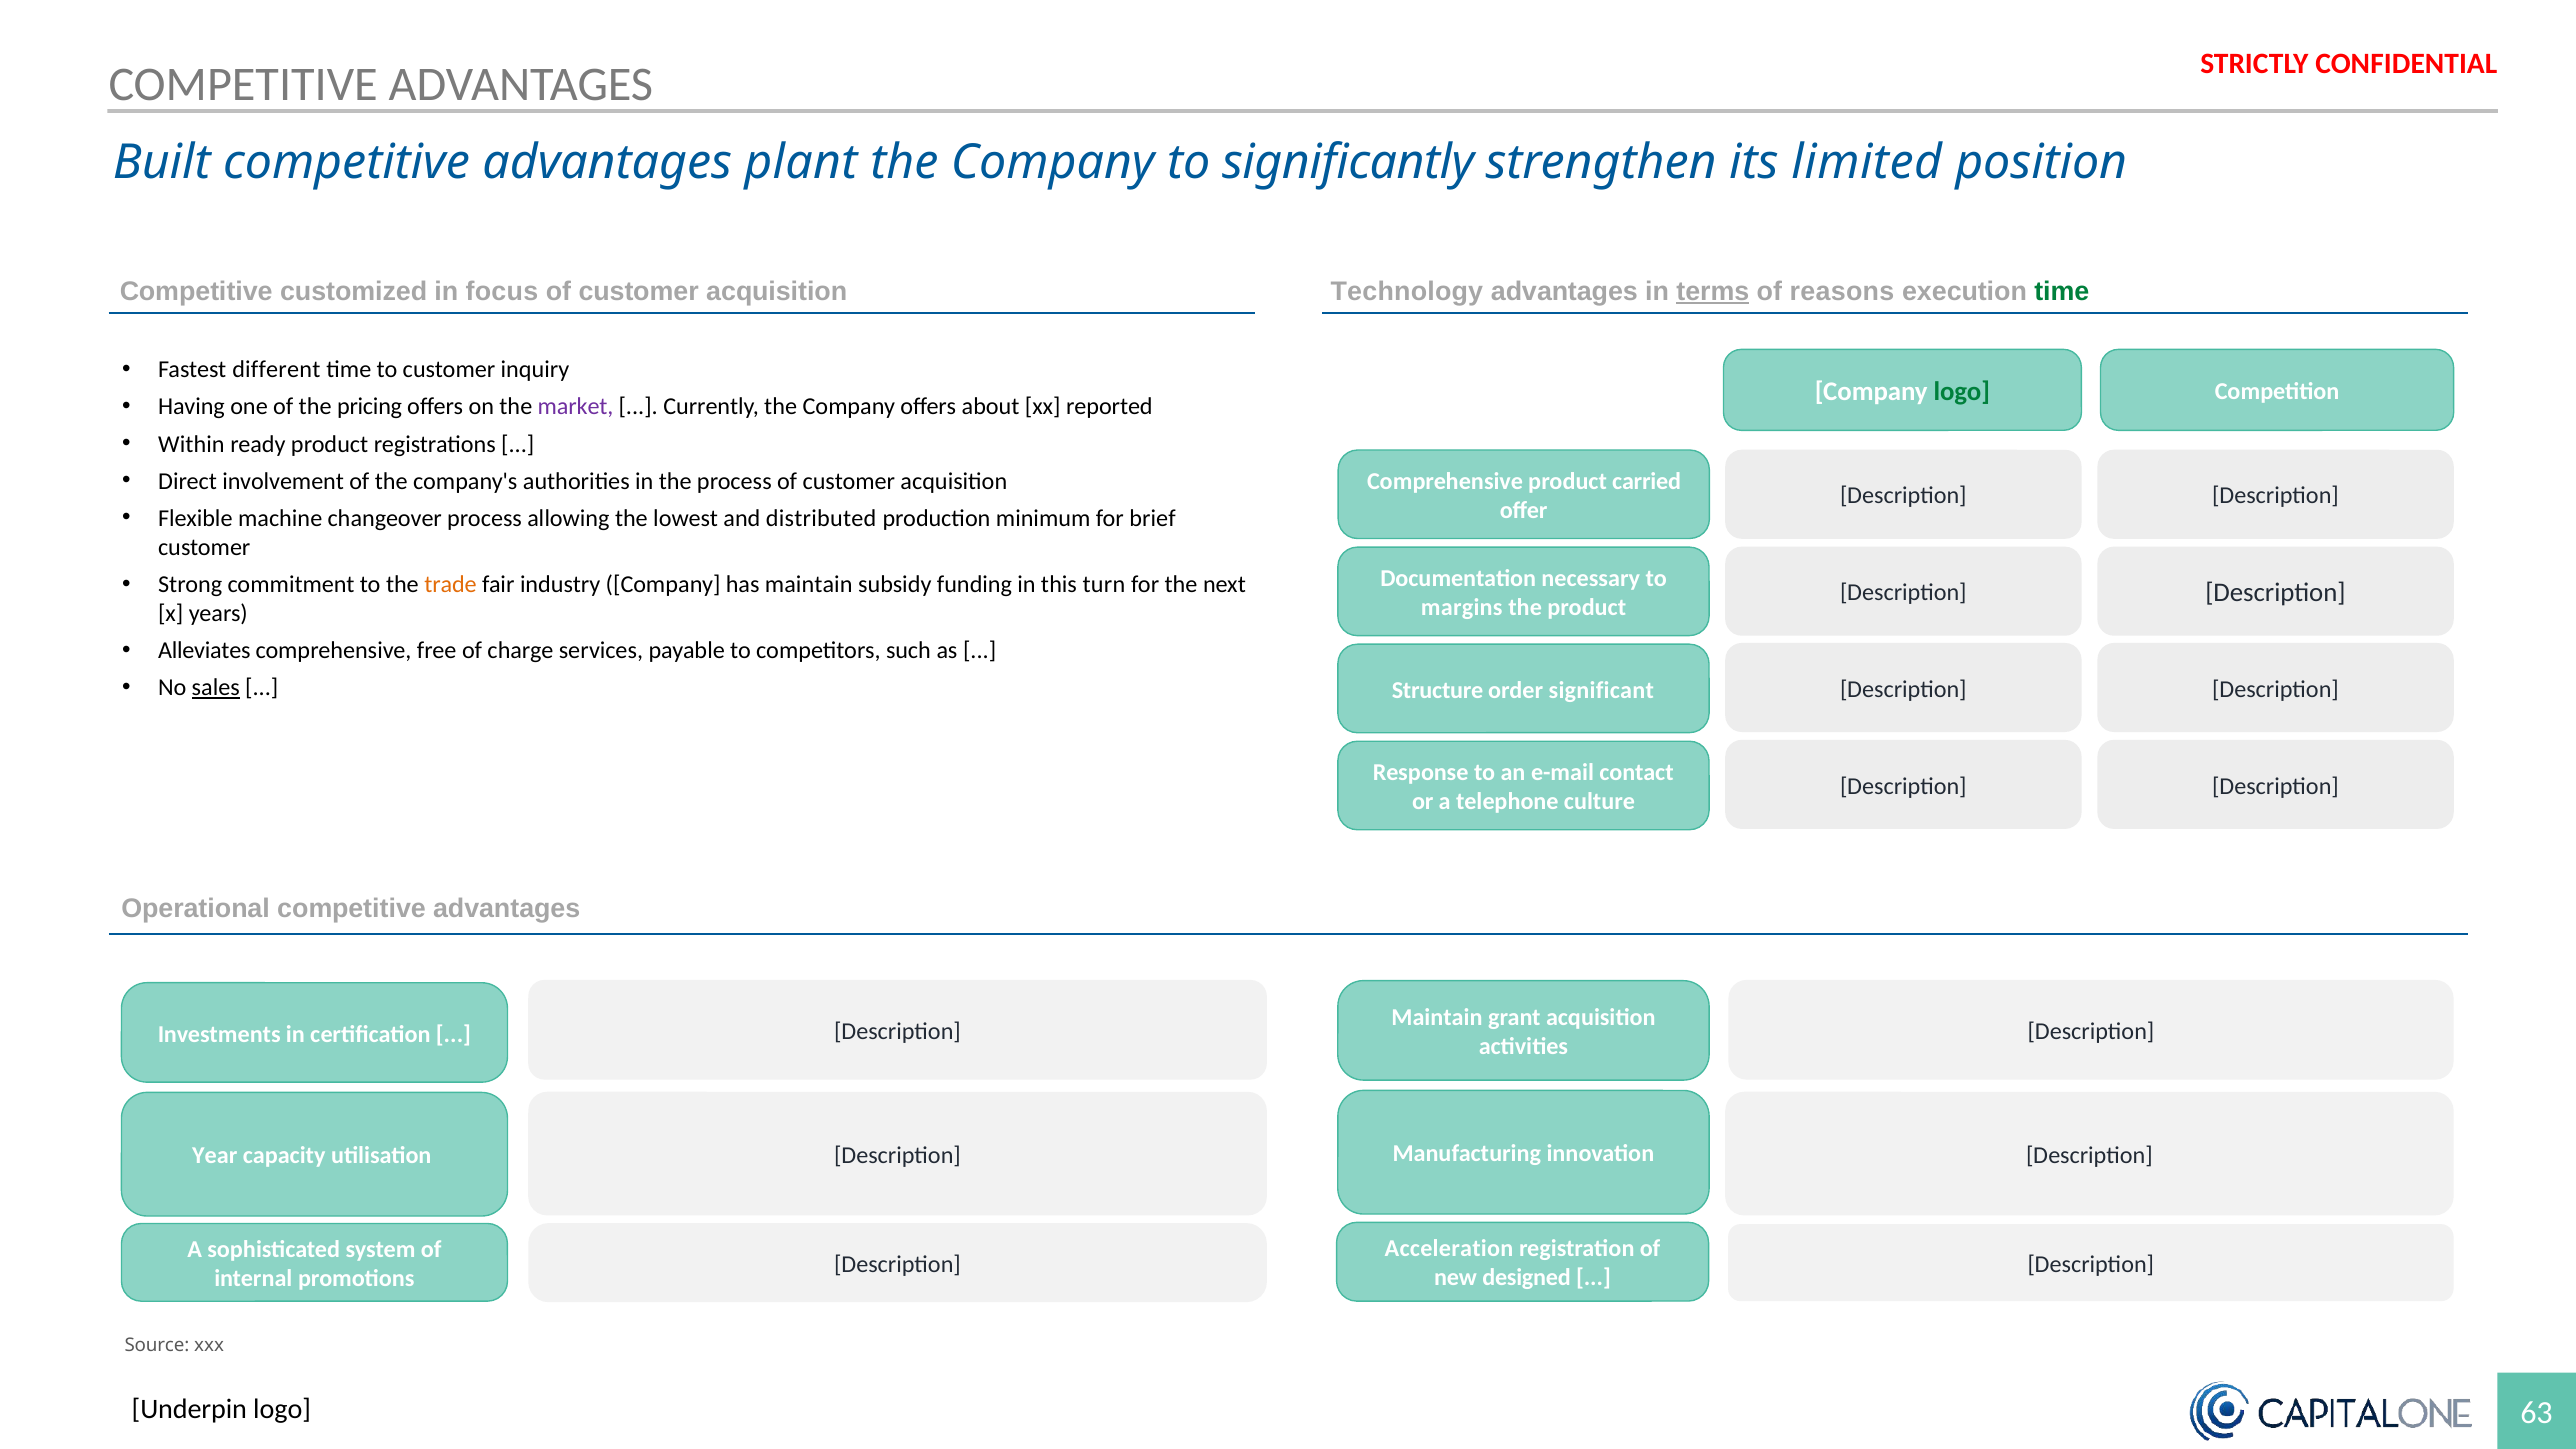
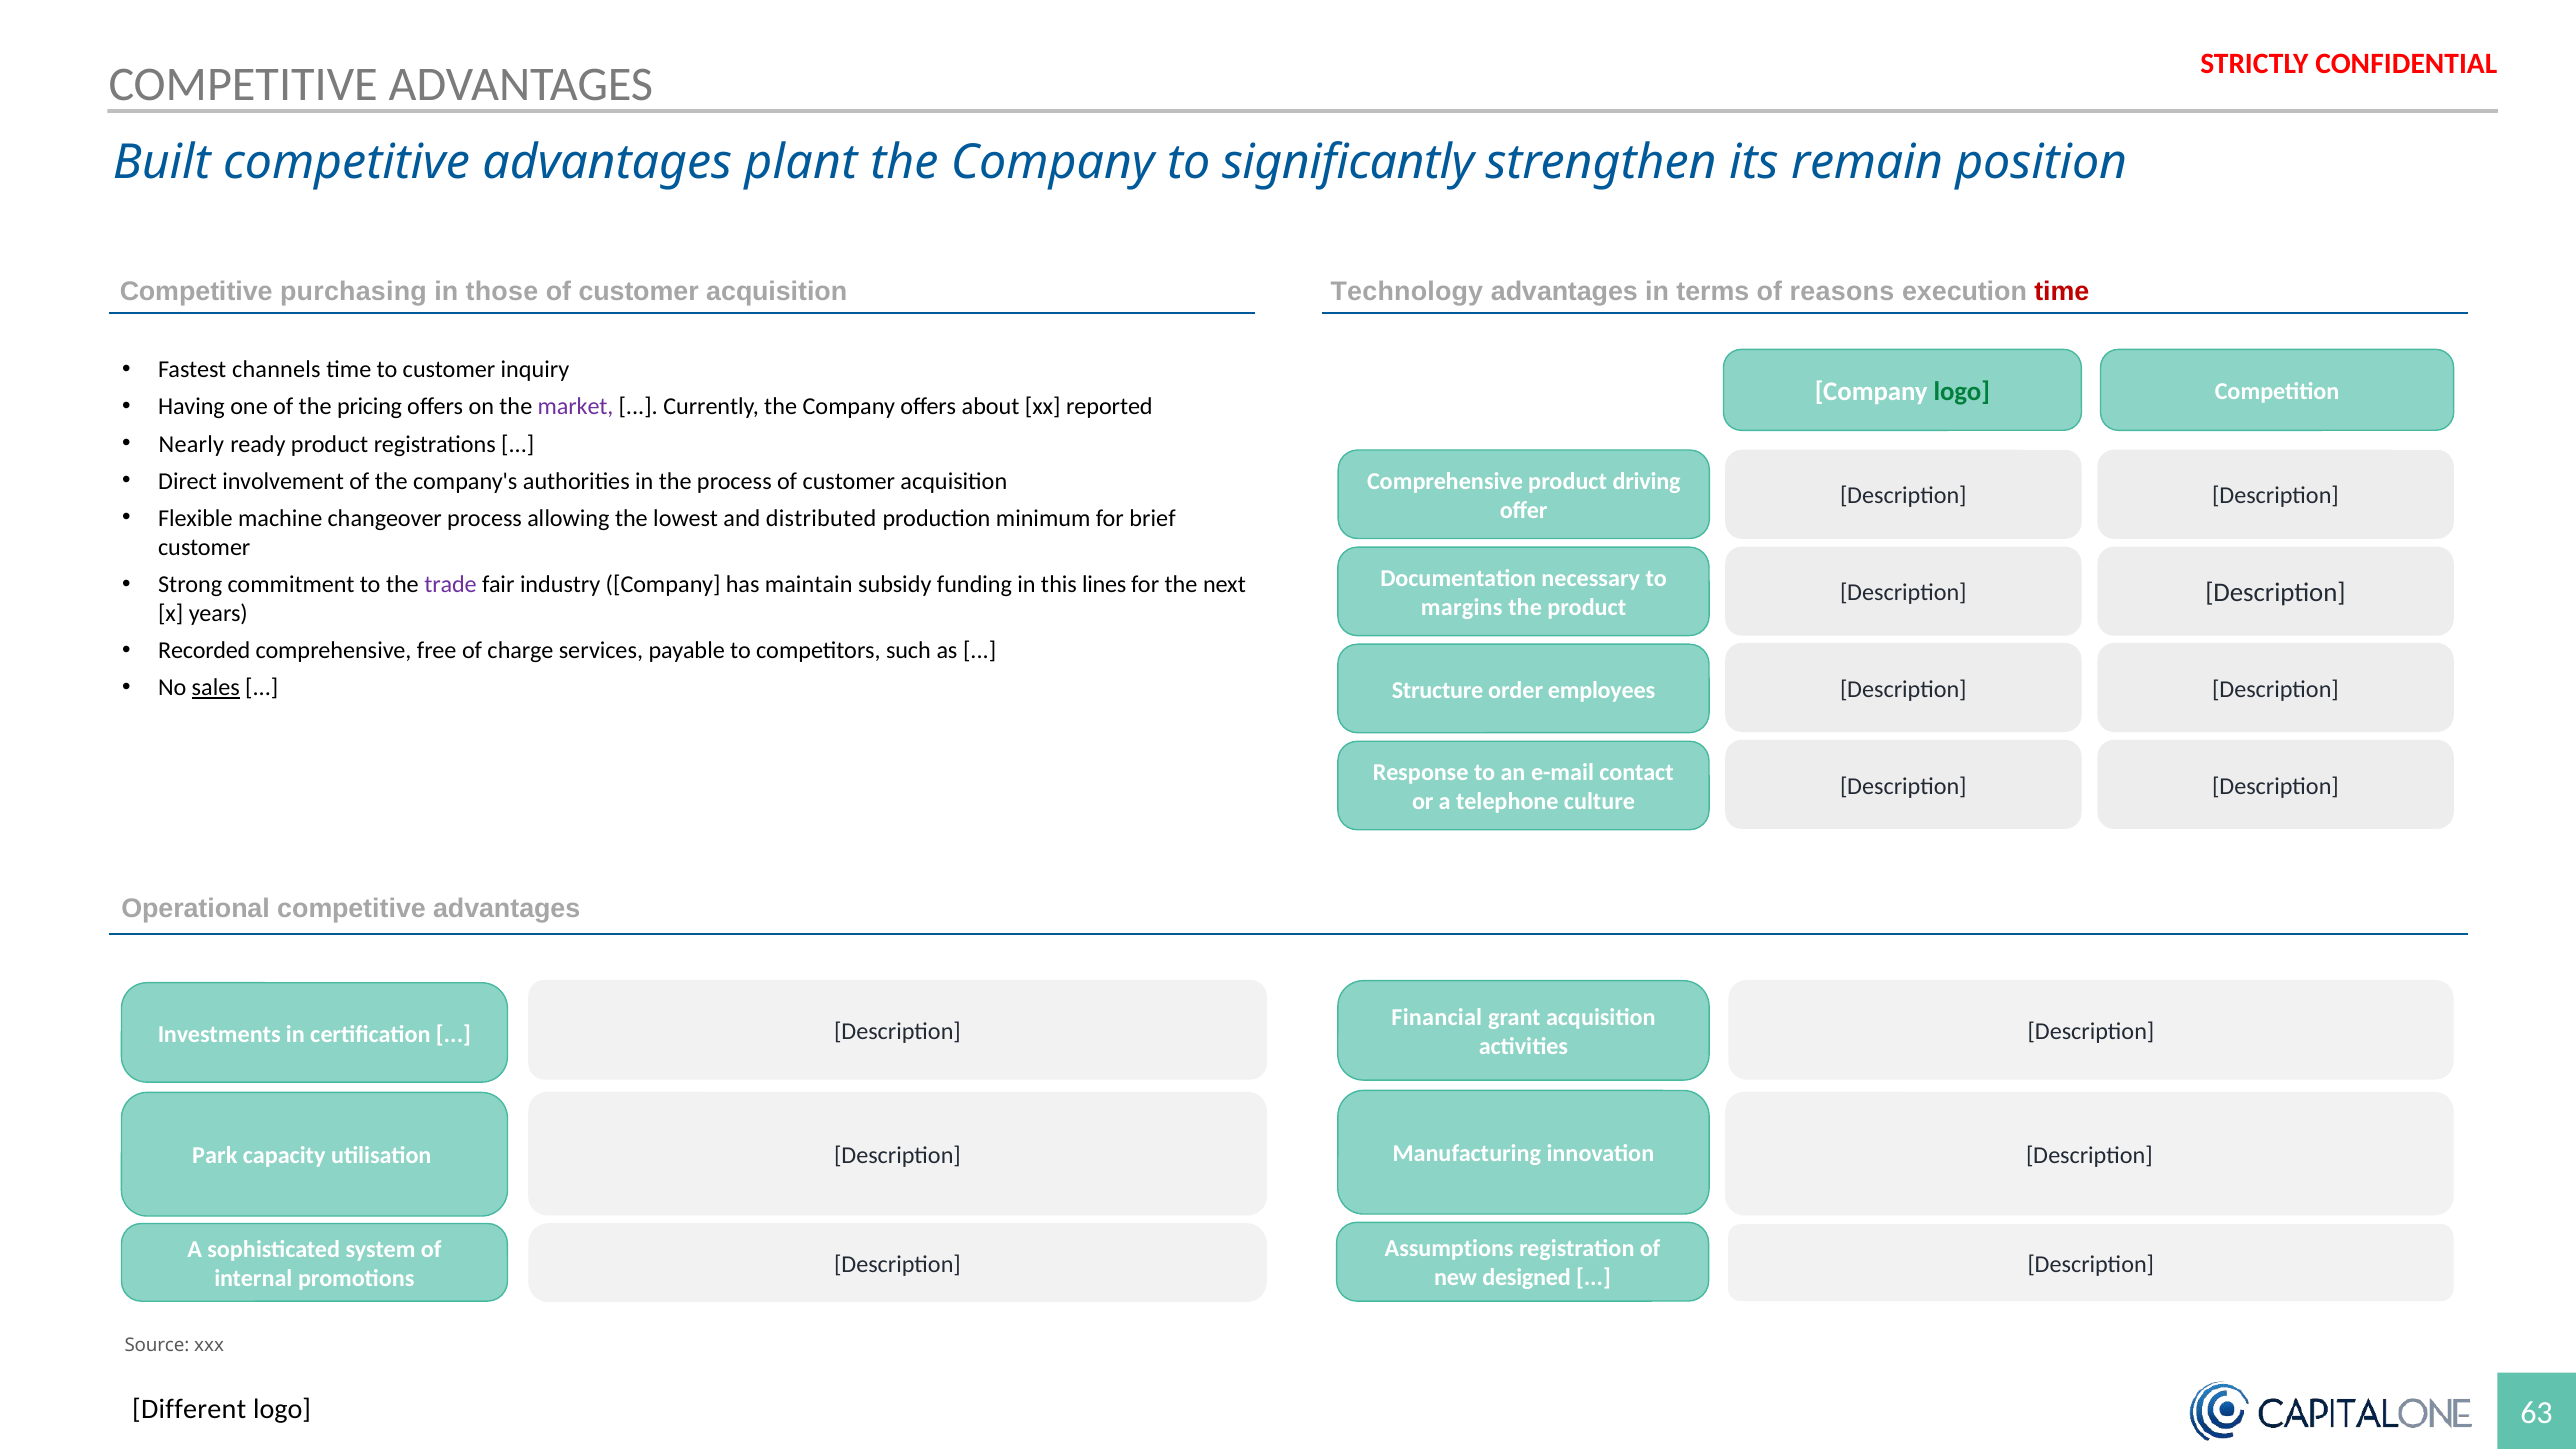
limited: limited -> remain
customized: customized -> purchasing
focus: focus -> those
terms underline: present -> none
time at (2062, 292) colour: green -> red
different: different -> channels
Within: Within -> Nearly
carried: carried -> driving
trade colour: orange -> purple
turn: turn -> lines
Alleviates: Alleviates -> Recorded
significant: significant -> employees
Maintain at (1437, 1017): Maintain -> Financial
Year: Year -> Park
Acceleration: Acceleration -> Assumptions
Underpin: Underpin -> Different
